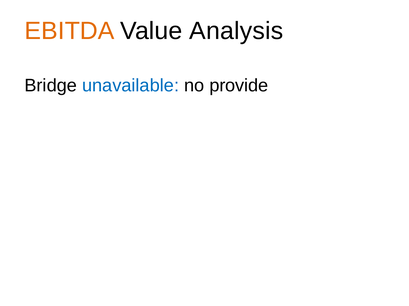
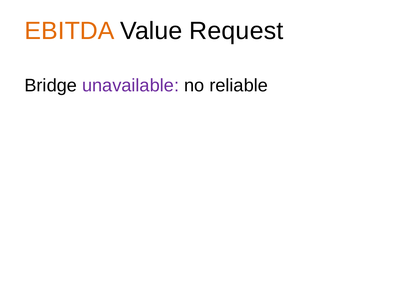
Analysis: Analysis -> Request
unavailable colour: blue -> purple
provide: provide -> reliable
